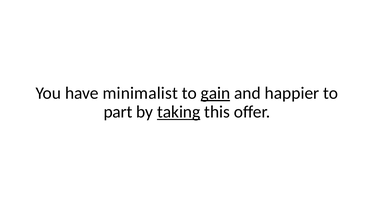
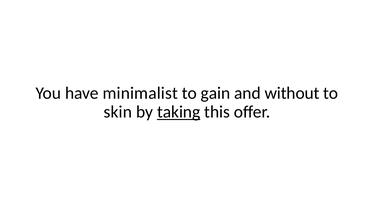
gain underline: present -> none
happier: happier -> without
part: part -> skin
